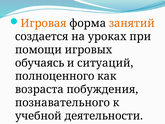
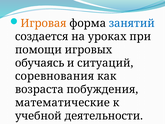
занятий colour: orange -> blue
полноценного: полноценного -> соревнования
познавательного: познавательного -> математические
